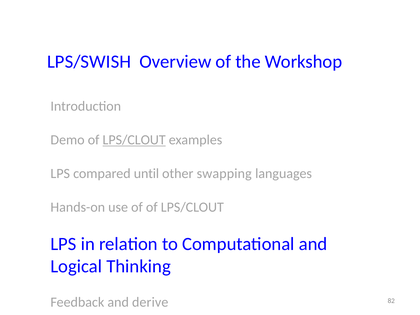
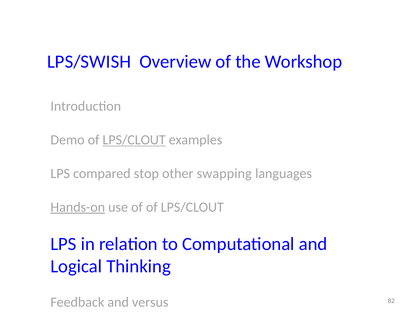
until: until -> stop
Hands-on underline: none -> present
derive: derive -> versus
